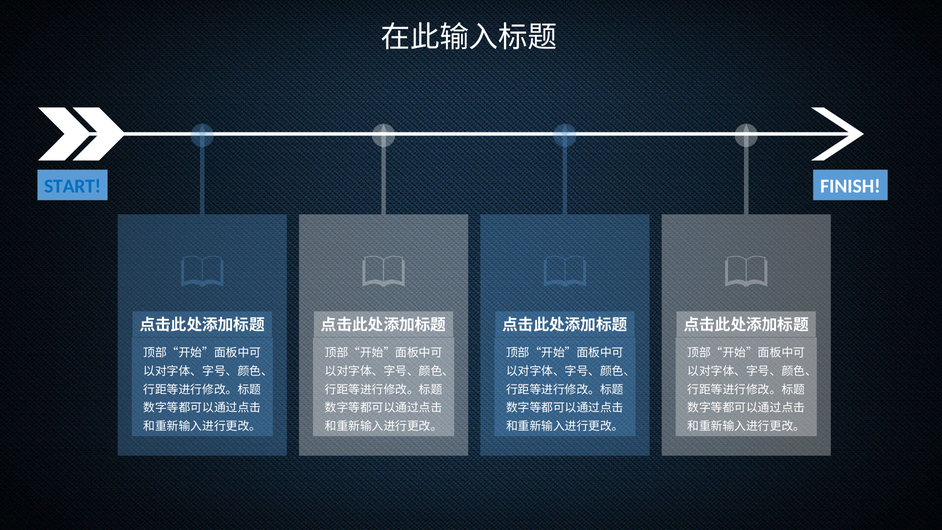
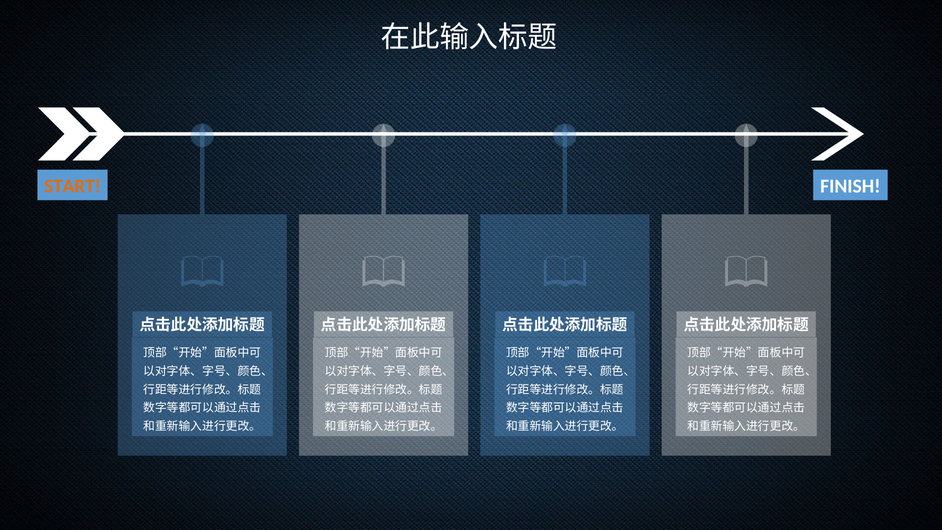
START colour: blue -> orange
